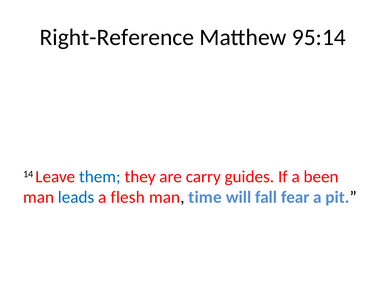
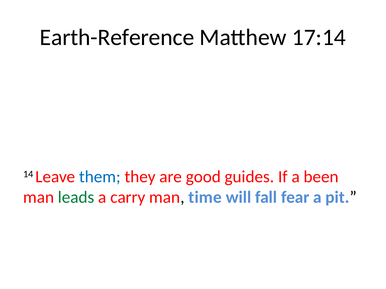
Right-Reference: Right-Reference -> Earth-Reference
95:14: 95:14 -> 17:14
carry: carry -> good
leads colour: blue -> green
flesh: flesh -> carry
